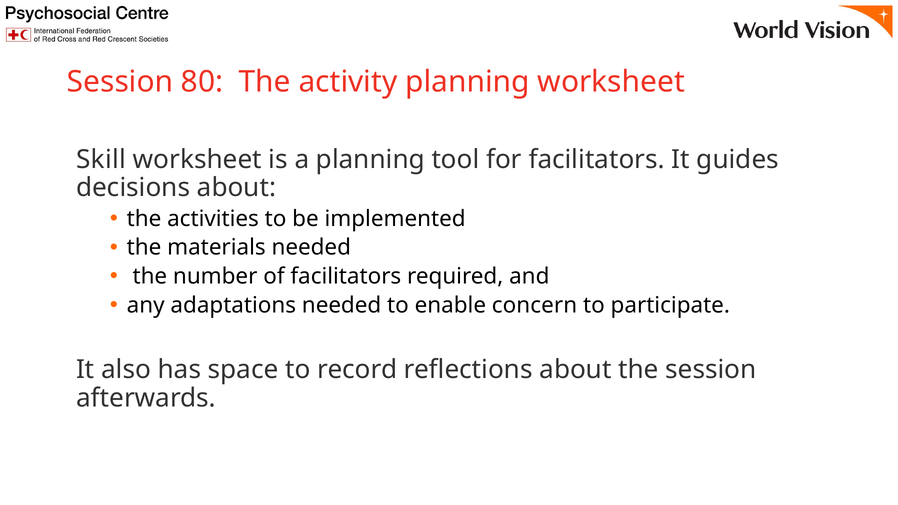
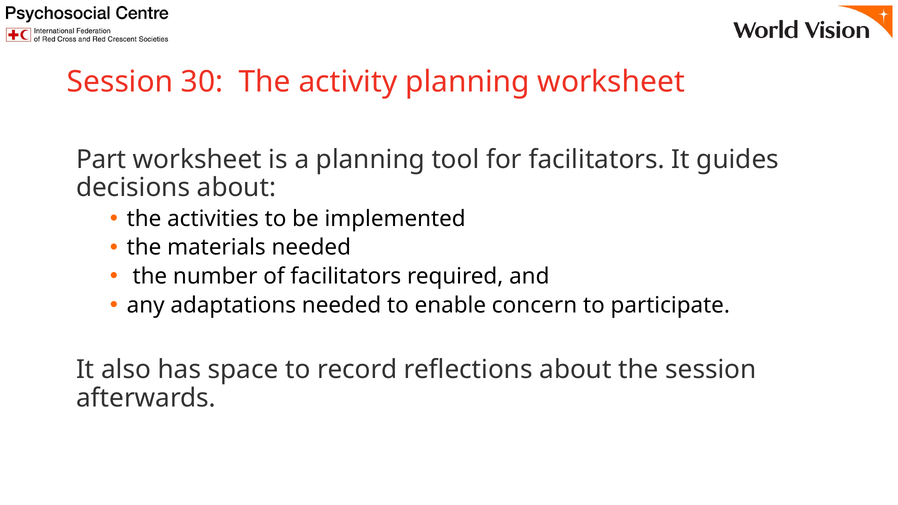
80: 80 -> 30
Skill: Skill -> Part
